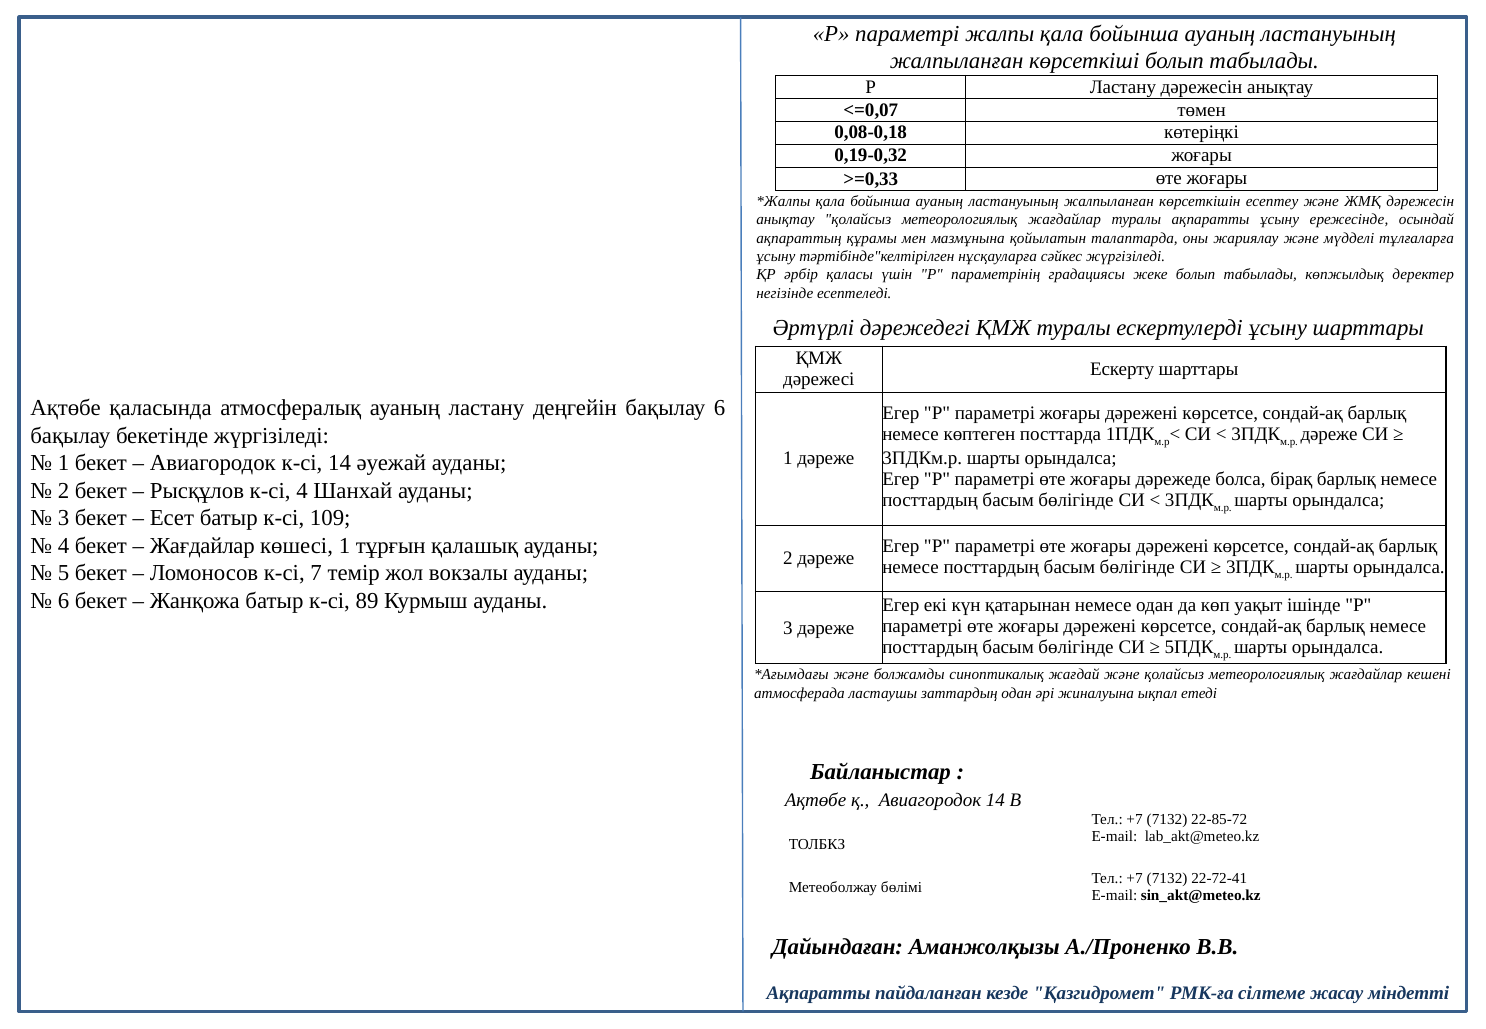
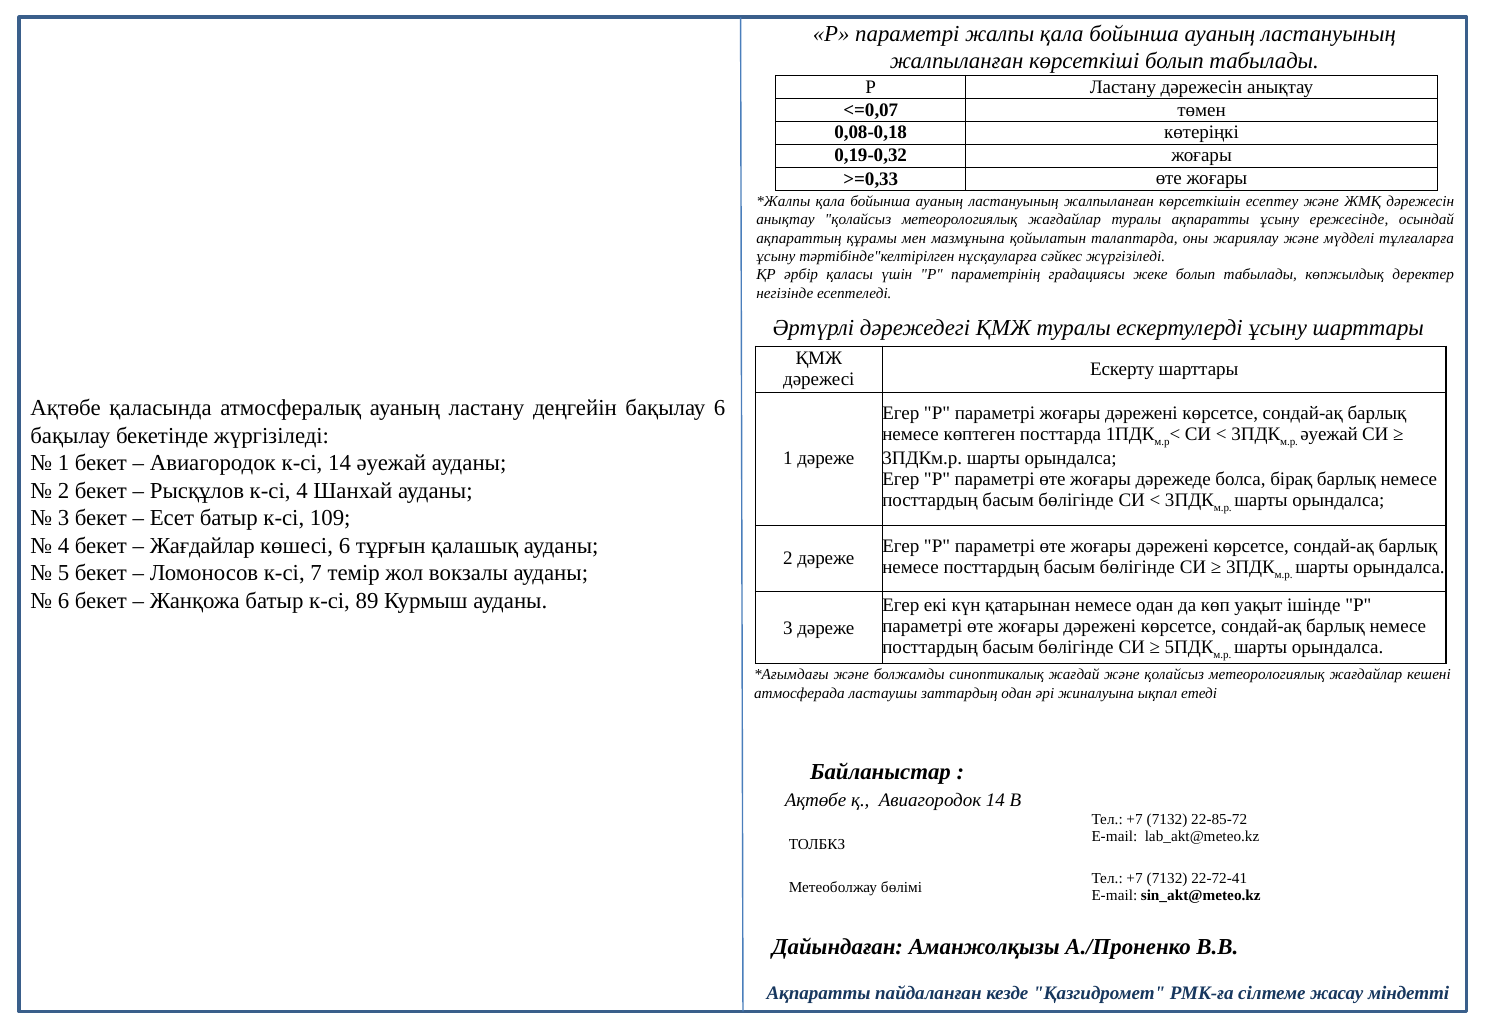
дәреже at (1329, 435): дәреже -> әуежай
көшесі 1: 1 -> 6
